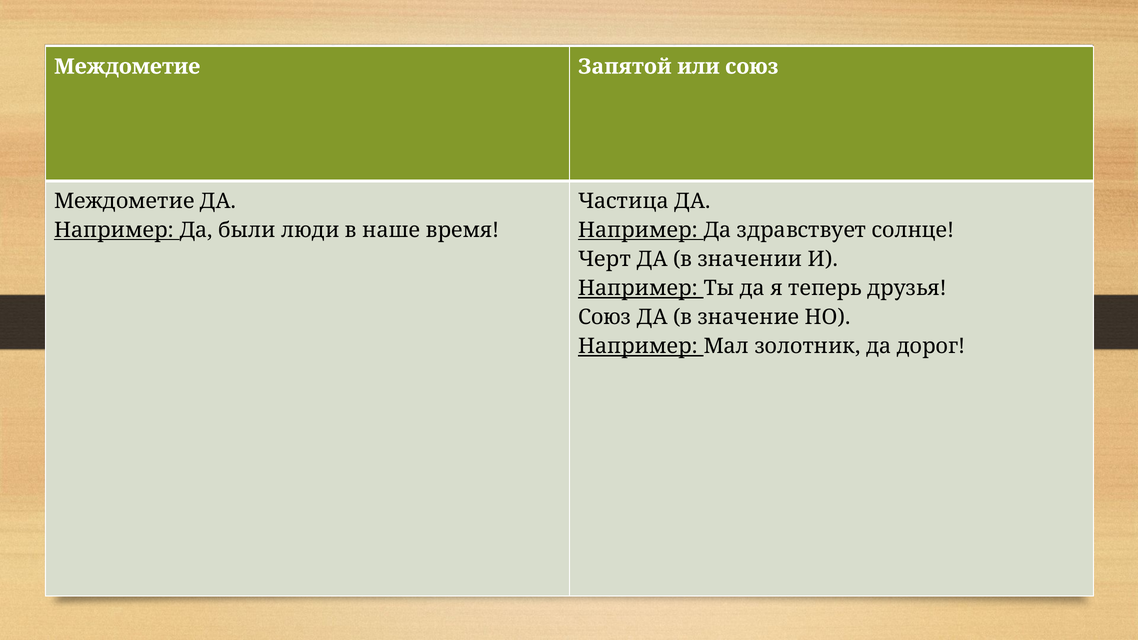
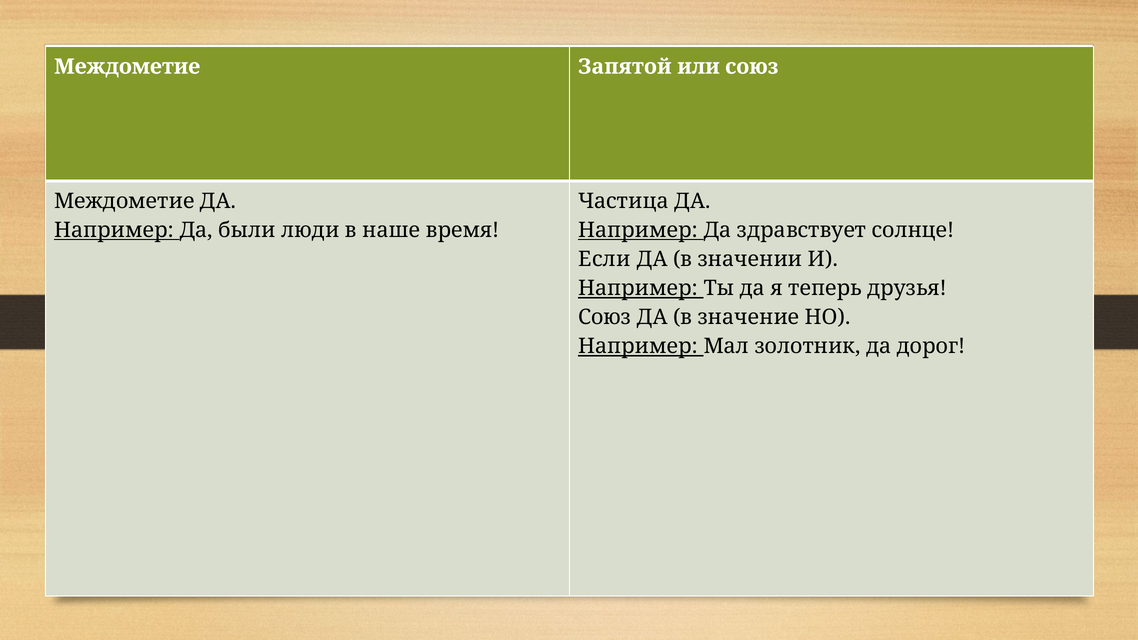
Черт: Черт -> Если
